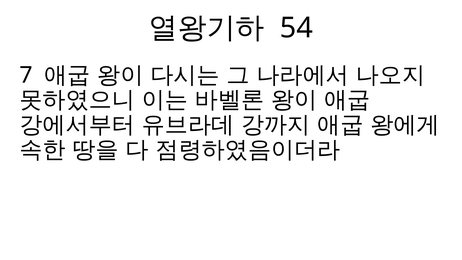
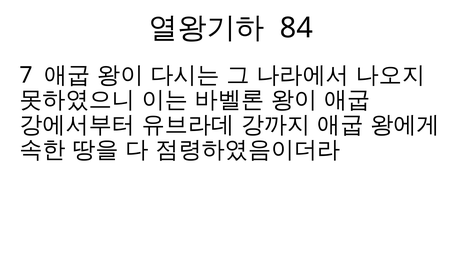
54: 54 -> 84
